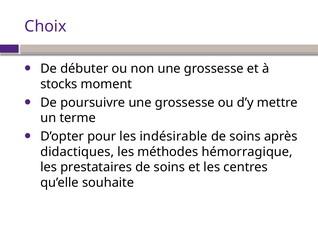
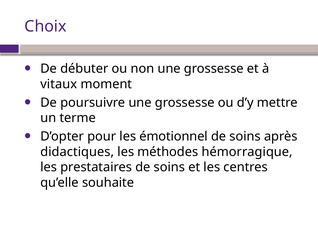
stocks: stocks -> vitaux
indésirable: indésirable -> émotionnel
